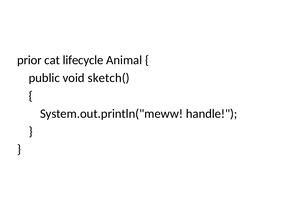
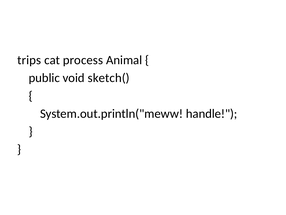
prior: prior -> trips
lifecycle: lifecycle -> process
